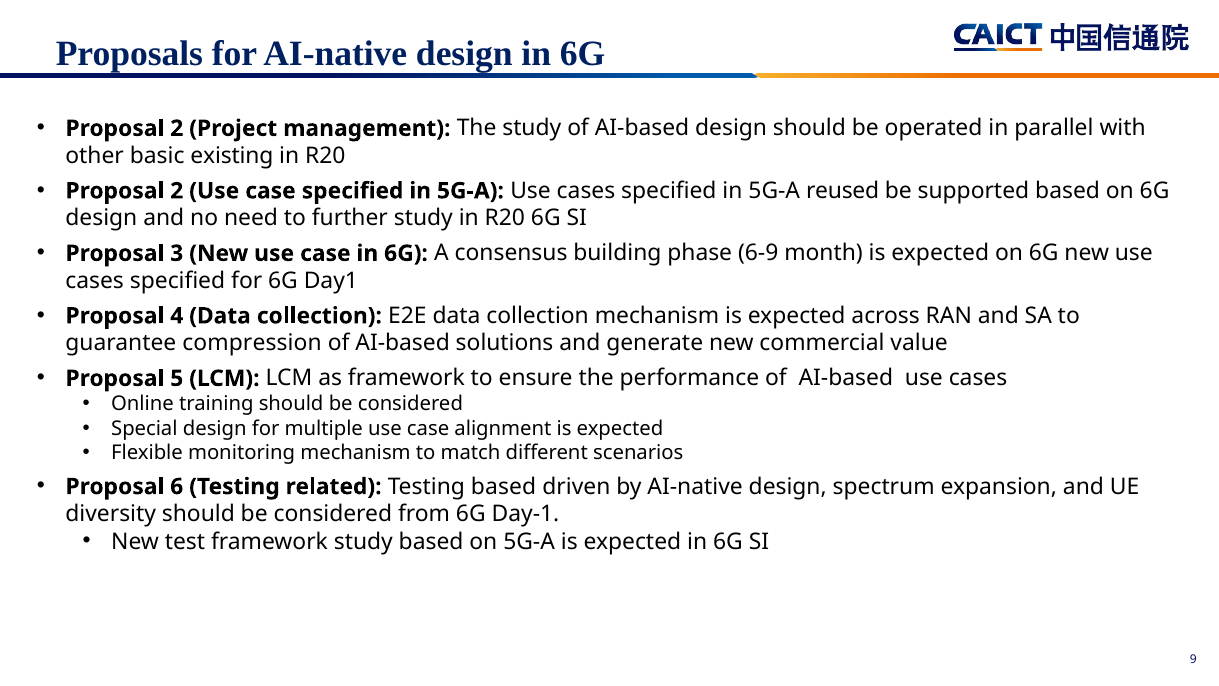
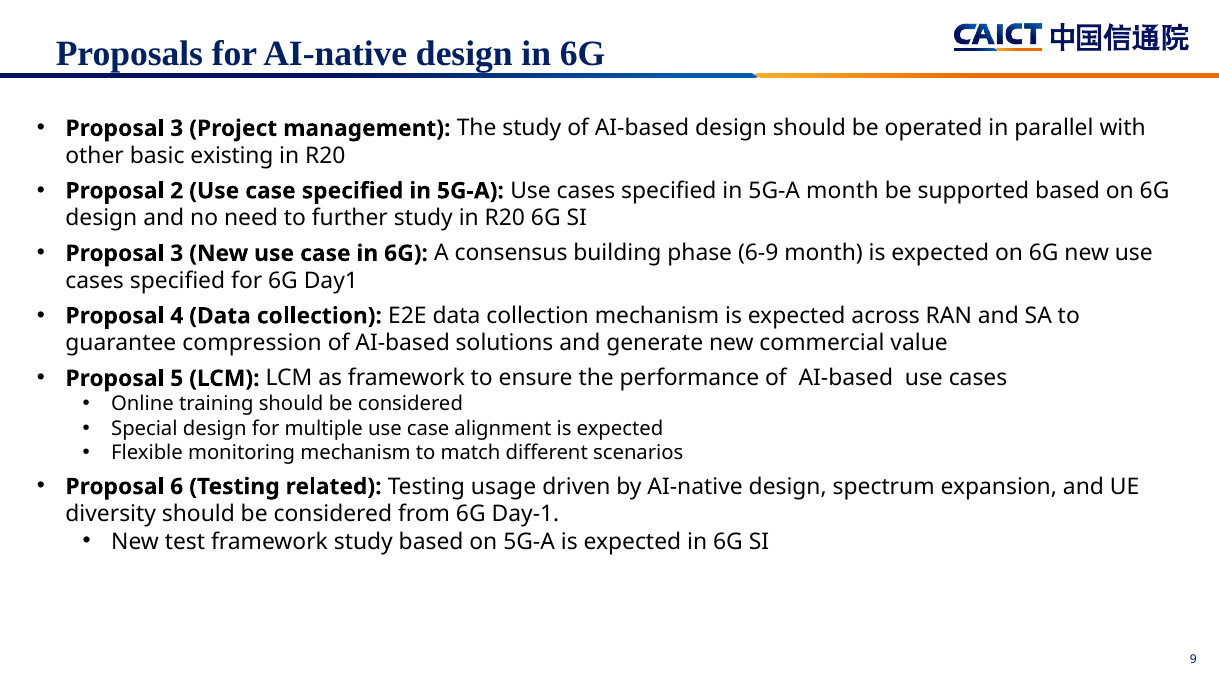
2 at (177, 128): 2 -> 3
5G-A reused: reused -> month
Testing based: based -> usage
